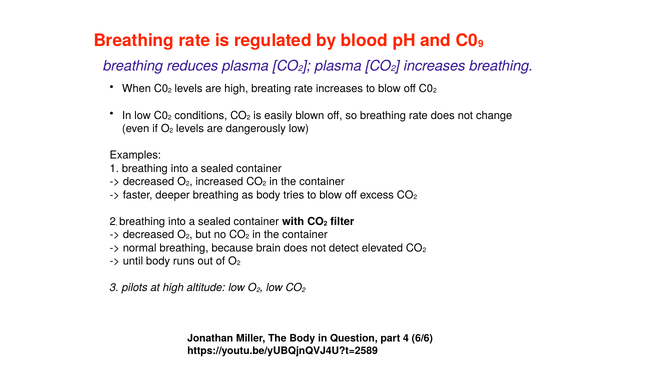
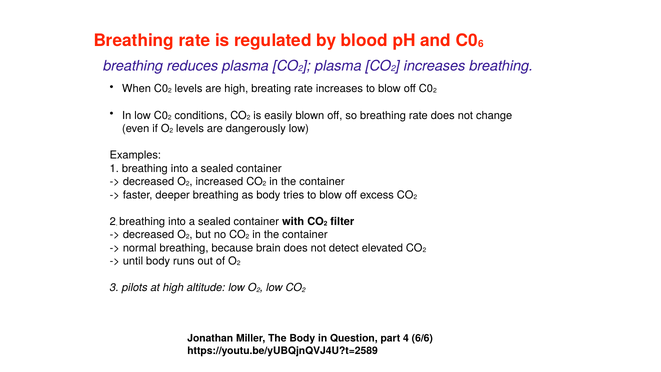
9: 9 -> 6
